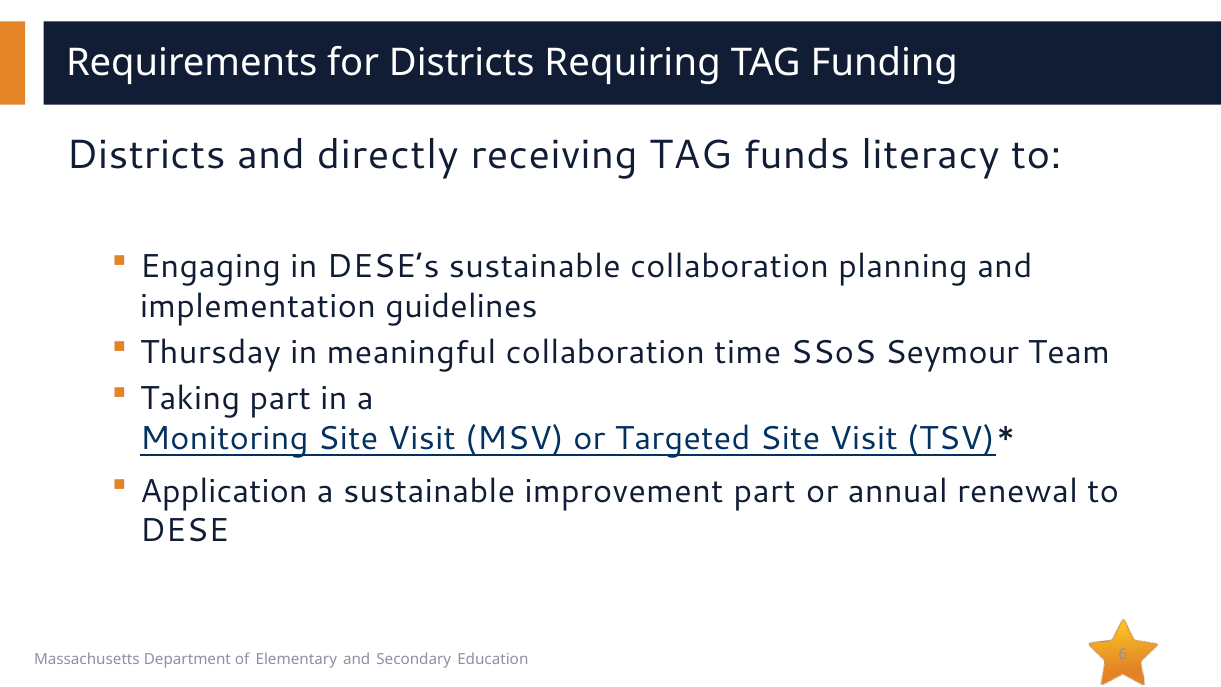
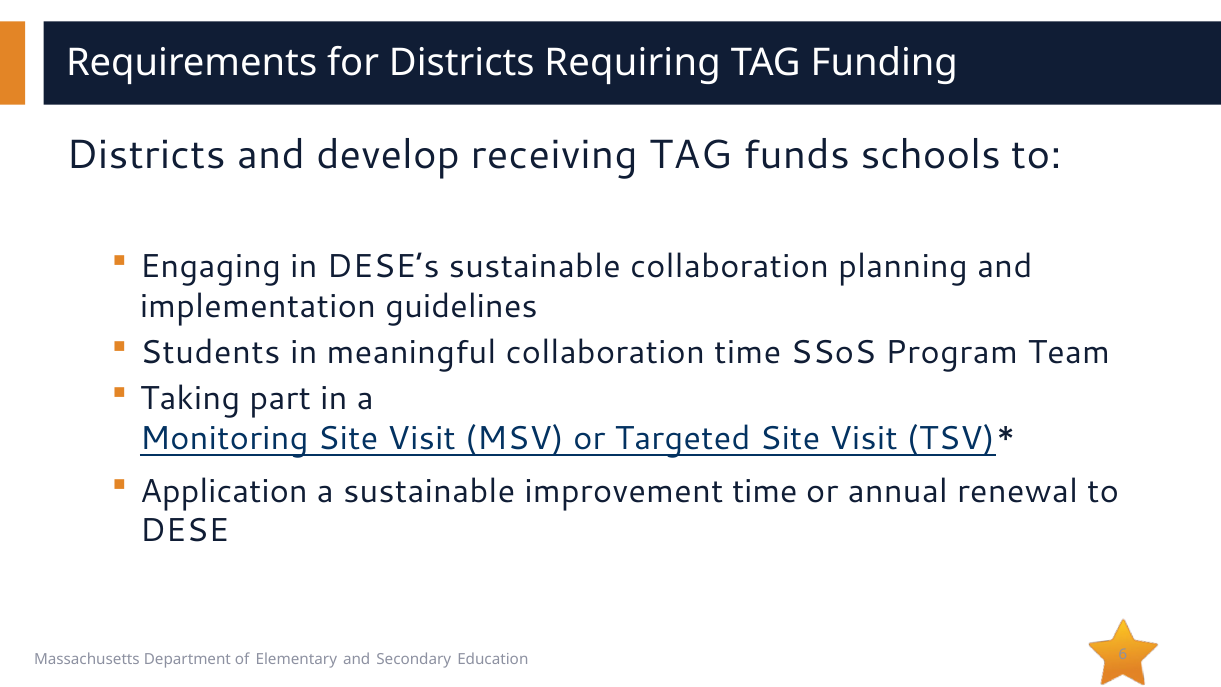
directly: directly -> develop
literacy: literacy -> schools
Thursday: Thursday -> Students
Seymour: Seymour -> Program
improvement part: part -> time
